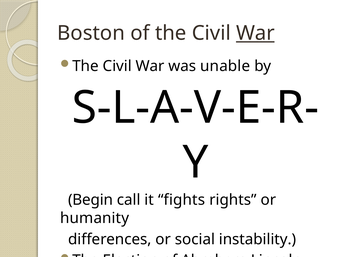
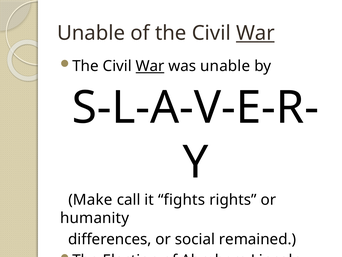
Boston at (91, 33): Boston -> Unable
War at (150, 66) underline: none -> present
Begin: Begin -> Make
instability: instability -> remained
